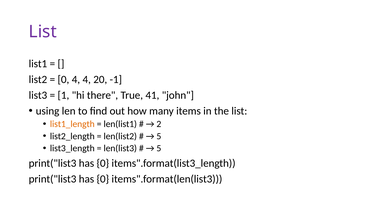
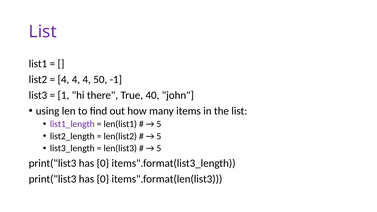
0 at (63, 80): 0 -> 4
20: 20 -> 50
41: 41 -> 40
list1_length colour: orange -> purple
2 at (159, 124): 2 -> 5
